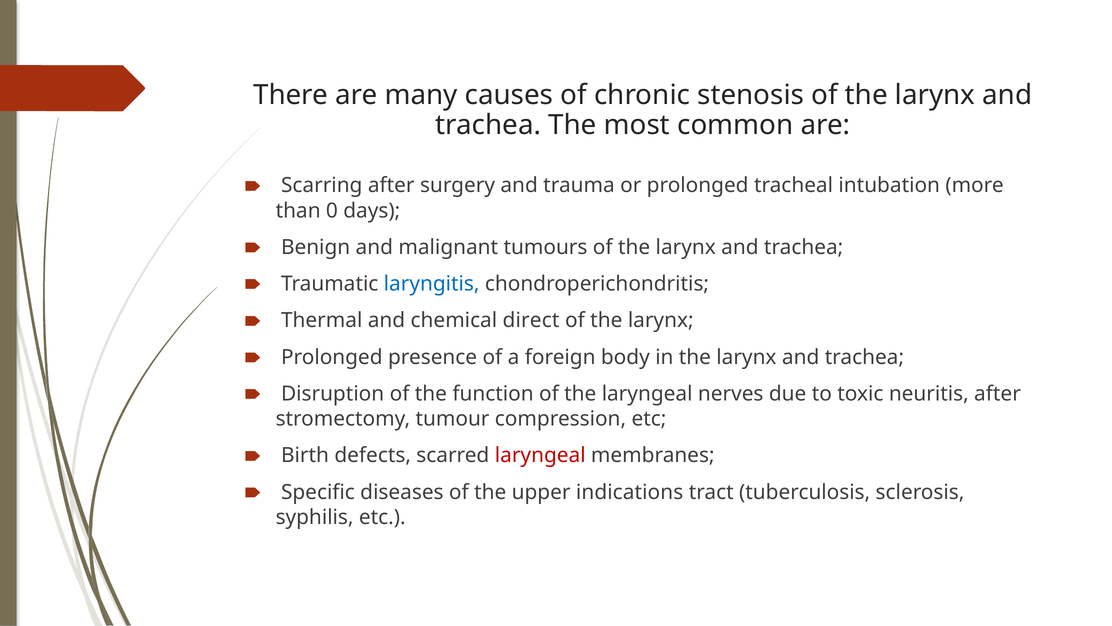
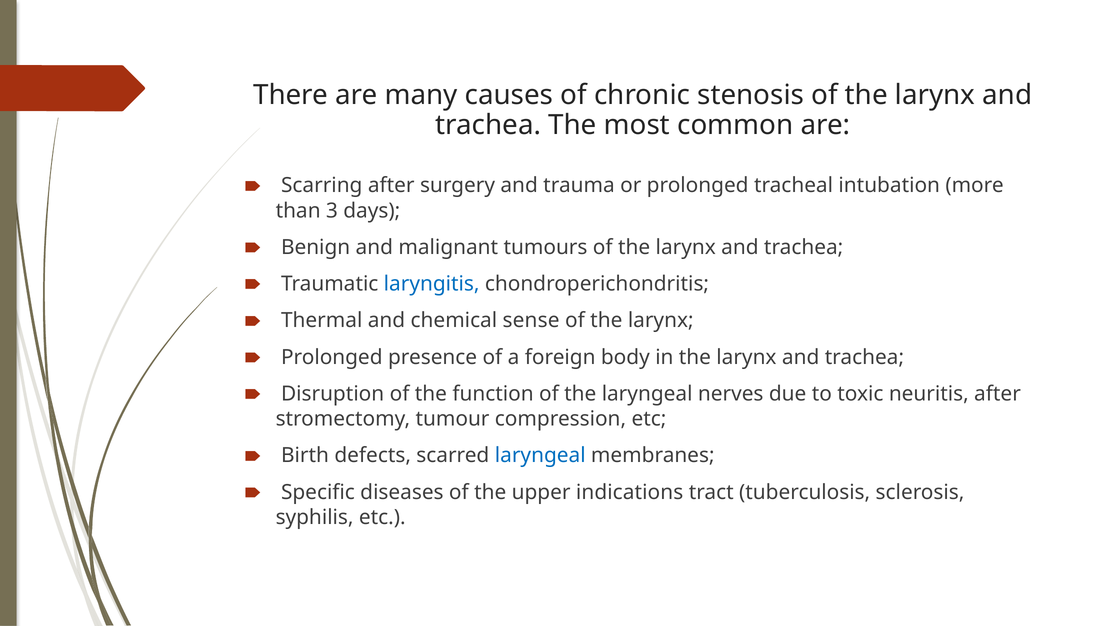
0: 0 -> 3
direct: direct -> sense
laryngeal at (540, 455) colour: red -> blue
